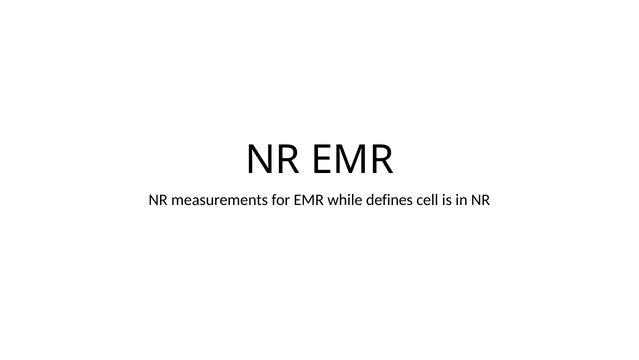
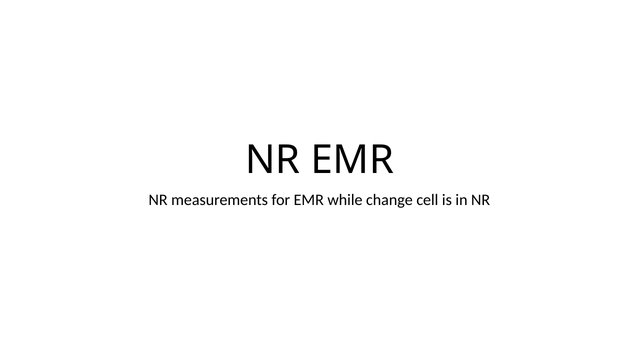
defines: defines -> change
